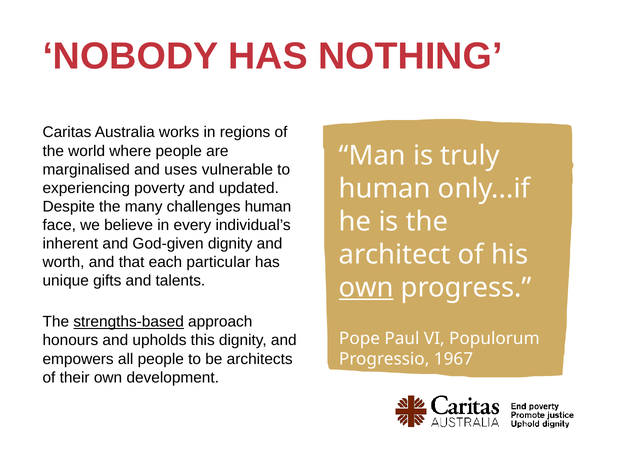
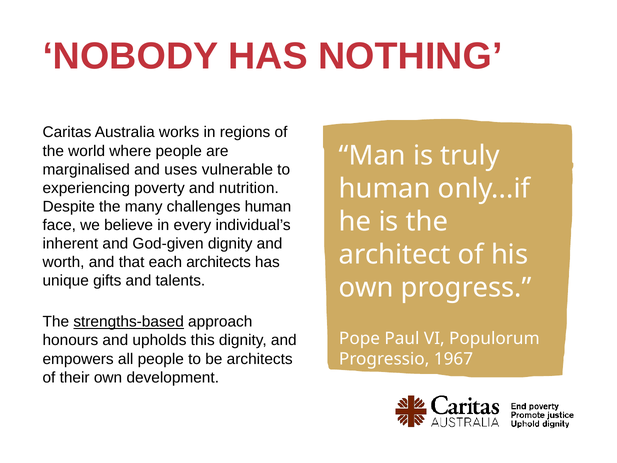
updated: updated -> nutrition
each particular: particular -> architects
own at (366, 287) underline: present -> none
